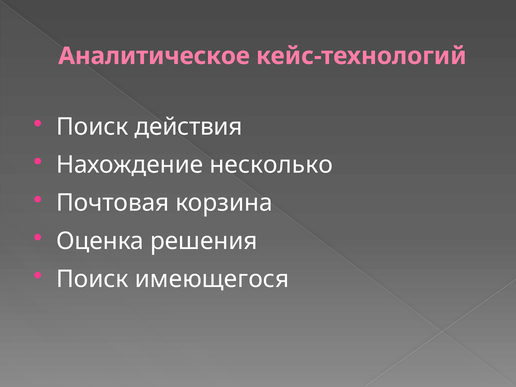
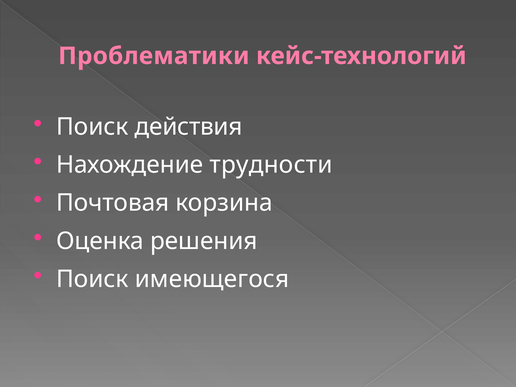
Аналитическое: Аналитическое -> Проблематики
несколько: несколько -> трудности
